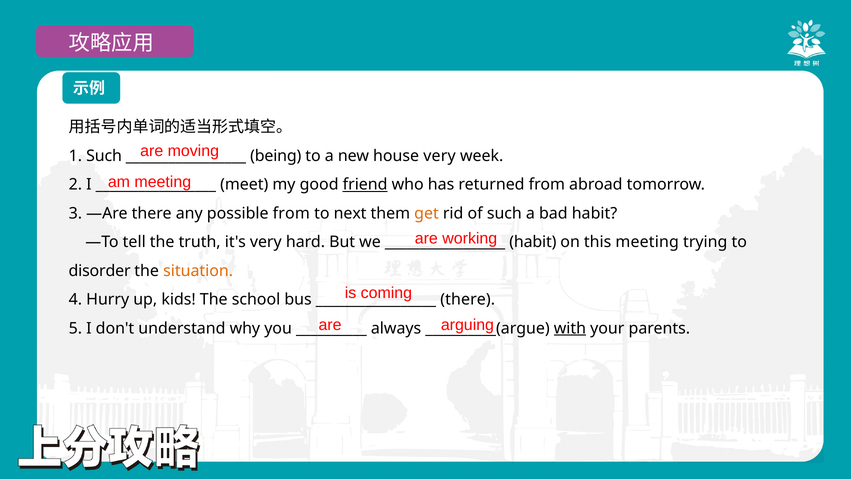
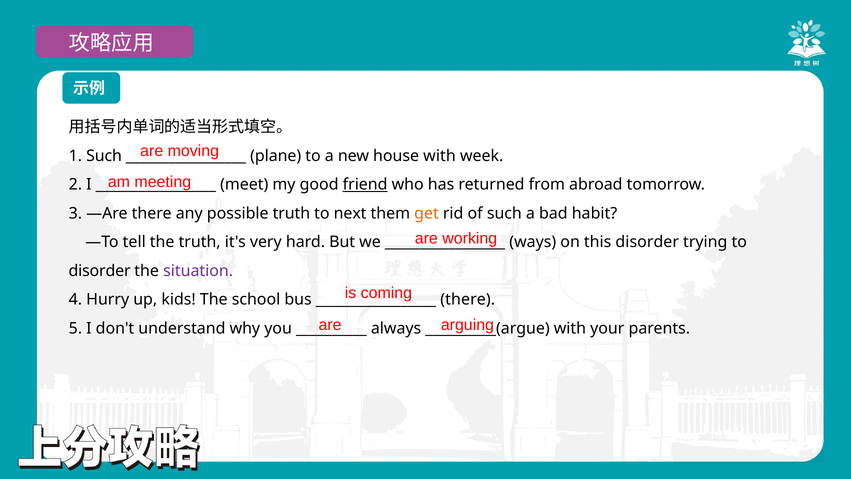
being: being -> plane
house very: very -> with
possible from: from -> truth
habit at (533, 242): habit -> ways
this meeting: meeting -> disorder
situation colour: orange -> purple
with at (570, 328) underline: present -> none
